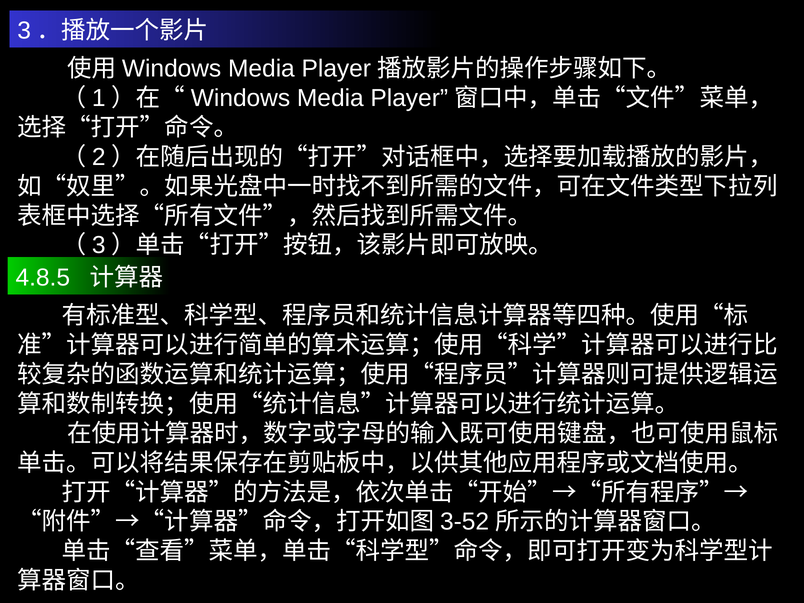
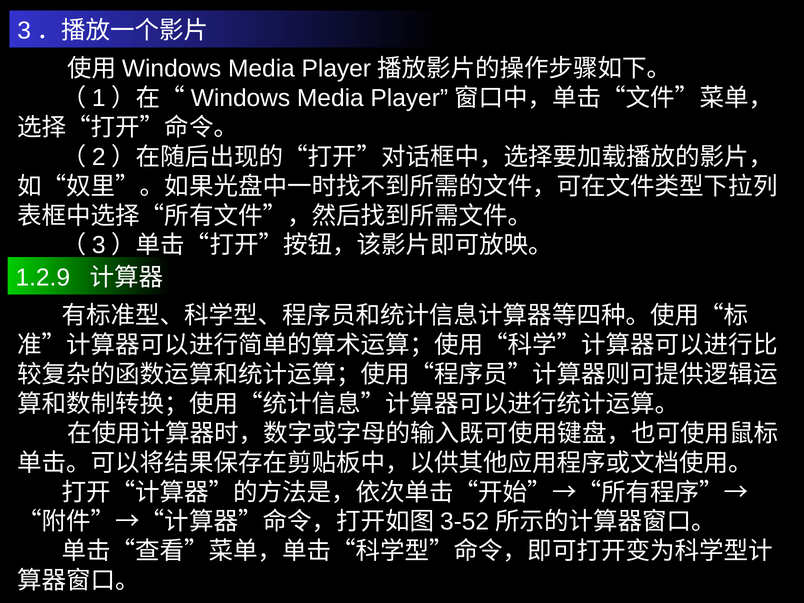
4.8.5: 4.8.5 -> 1.2.9
